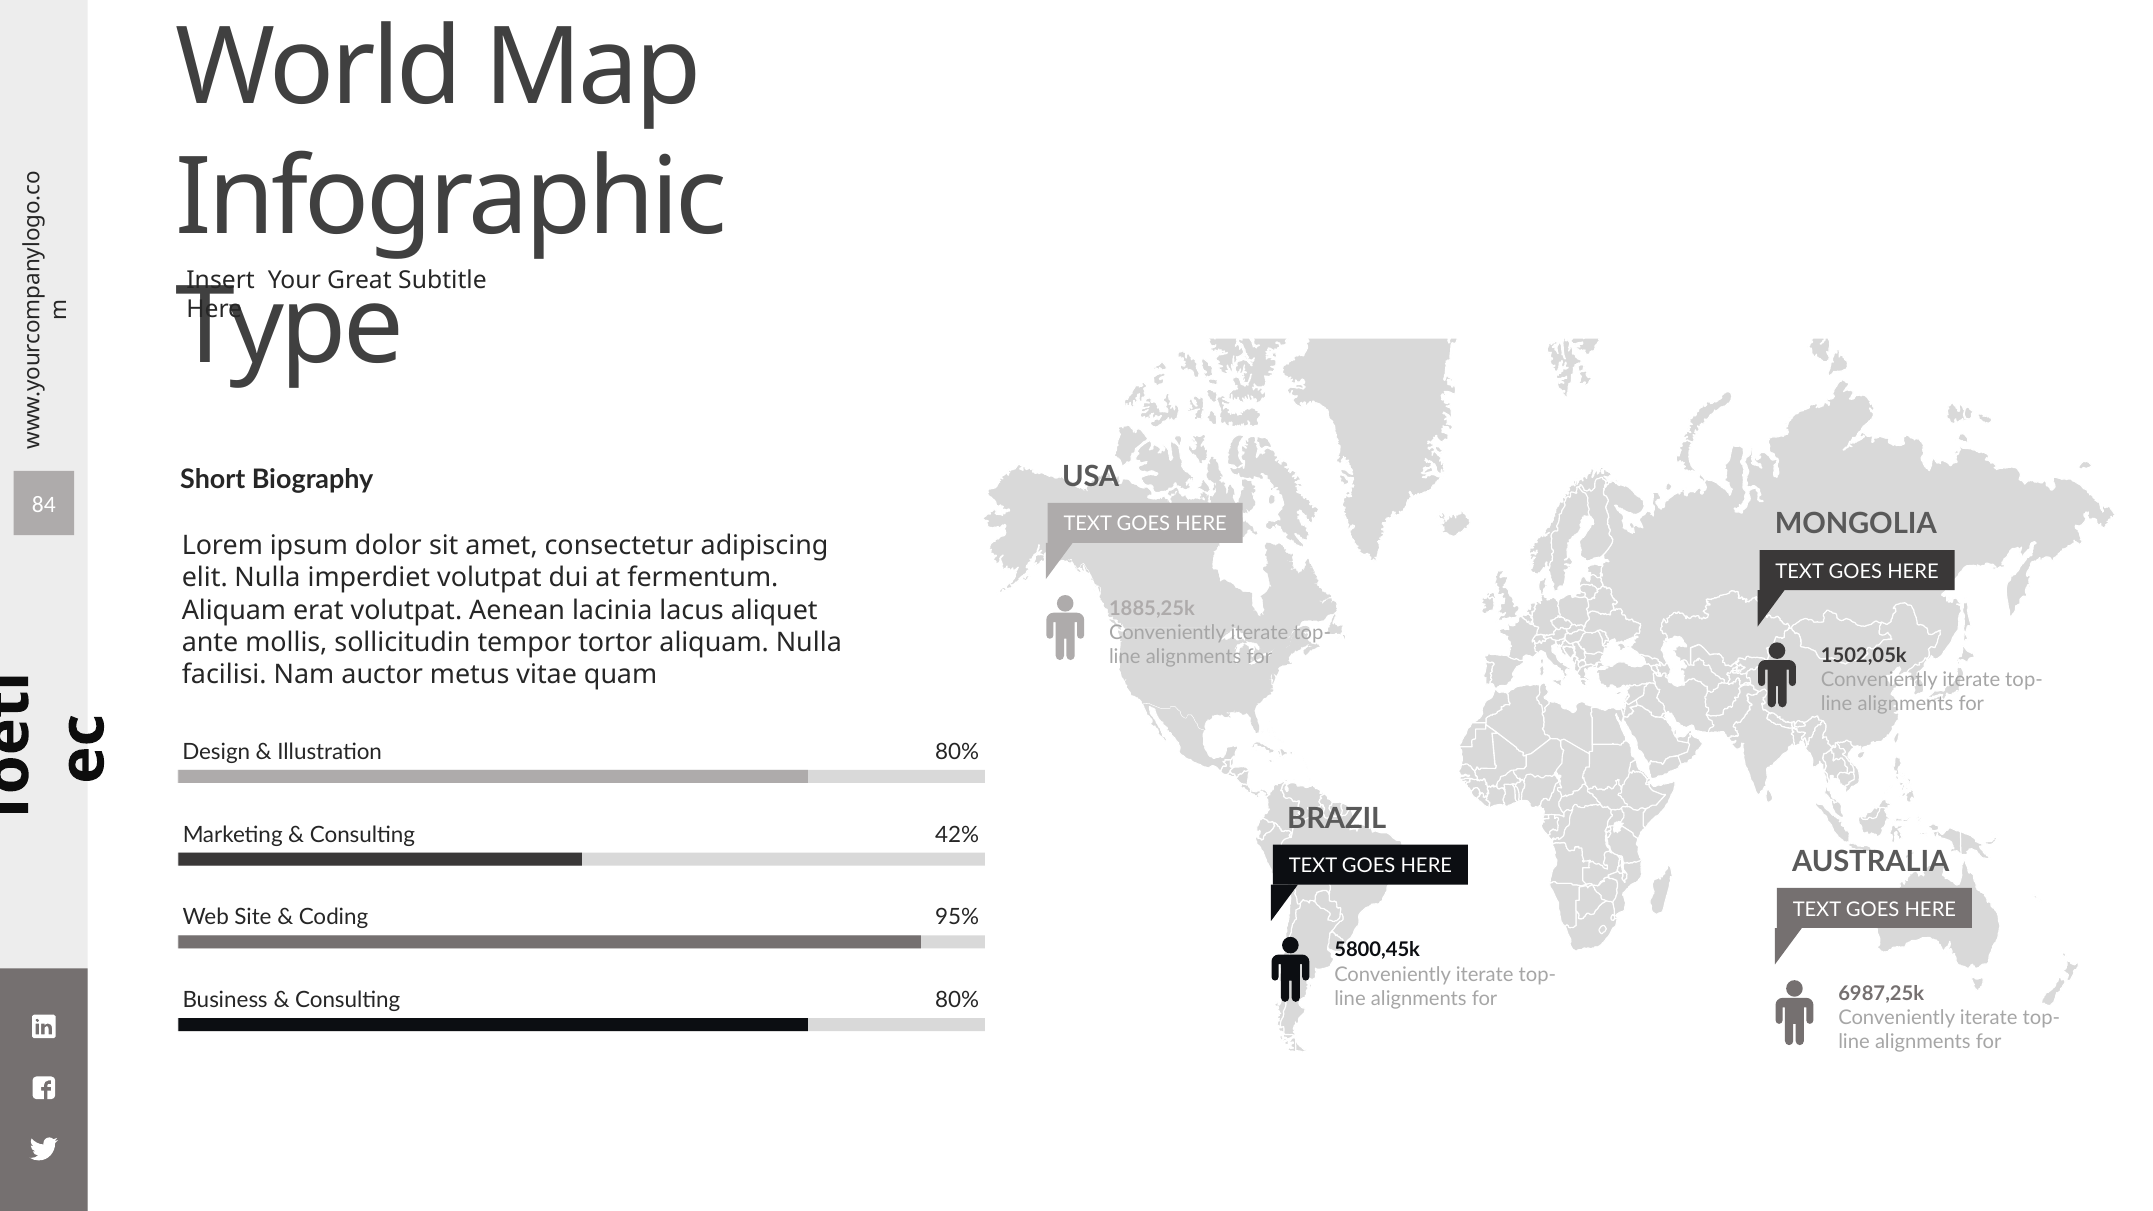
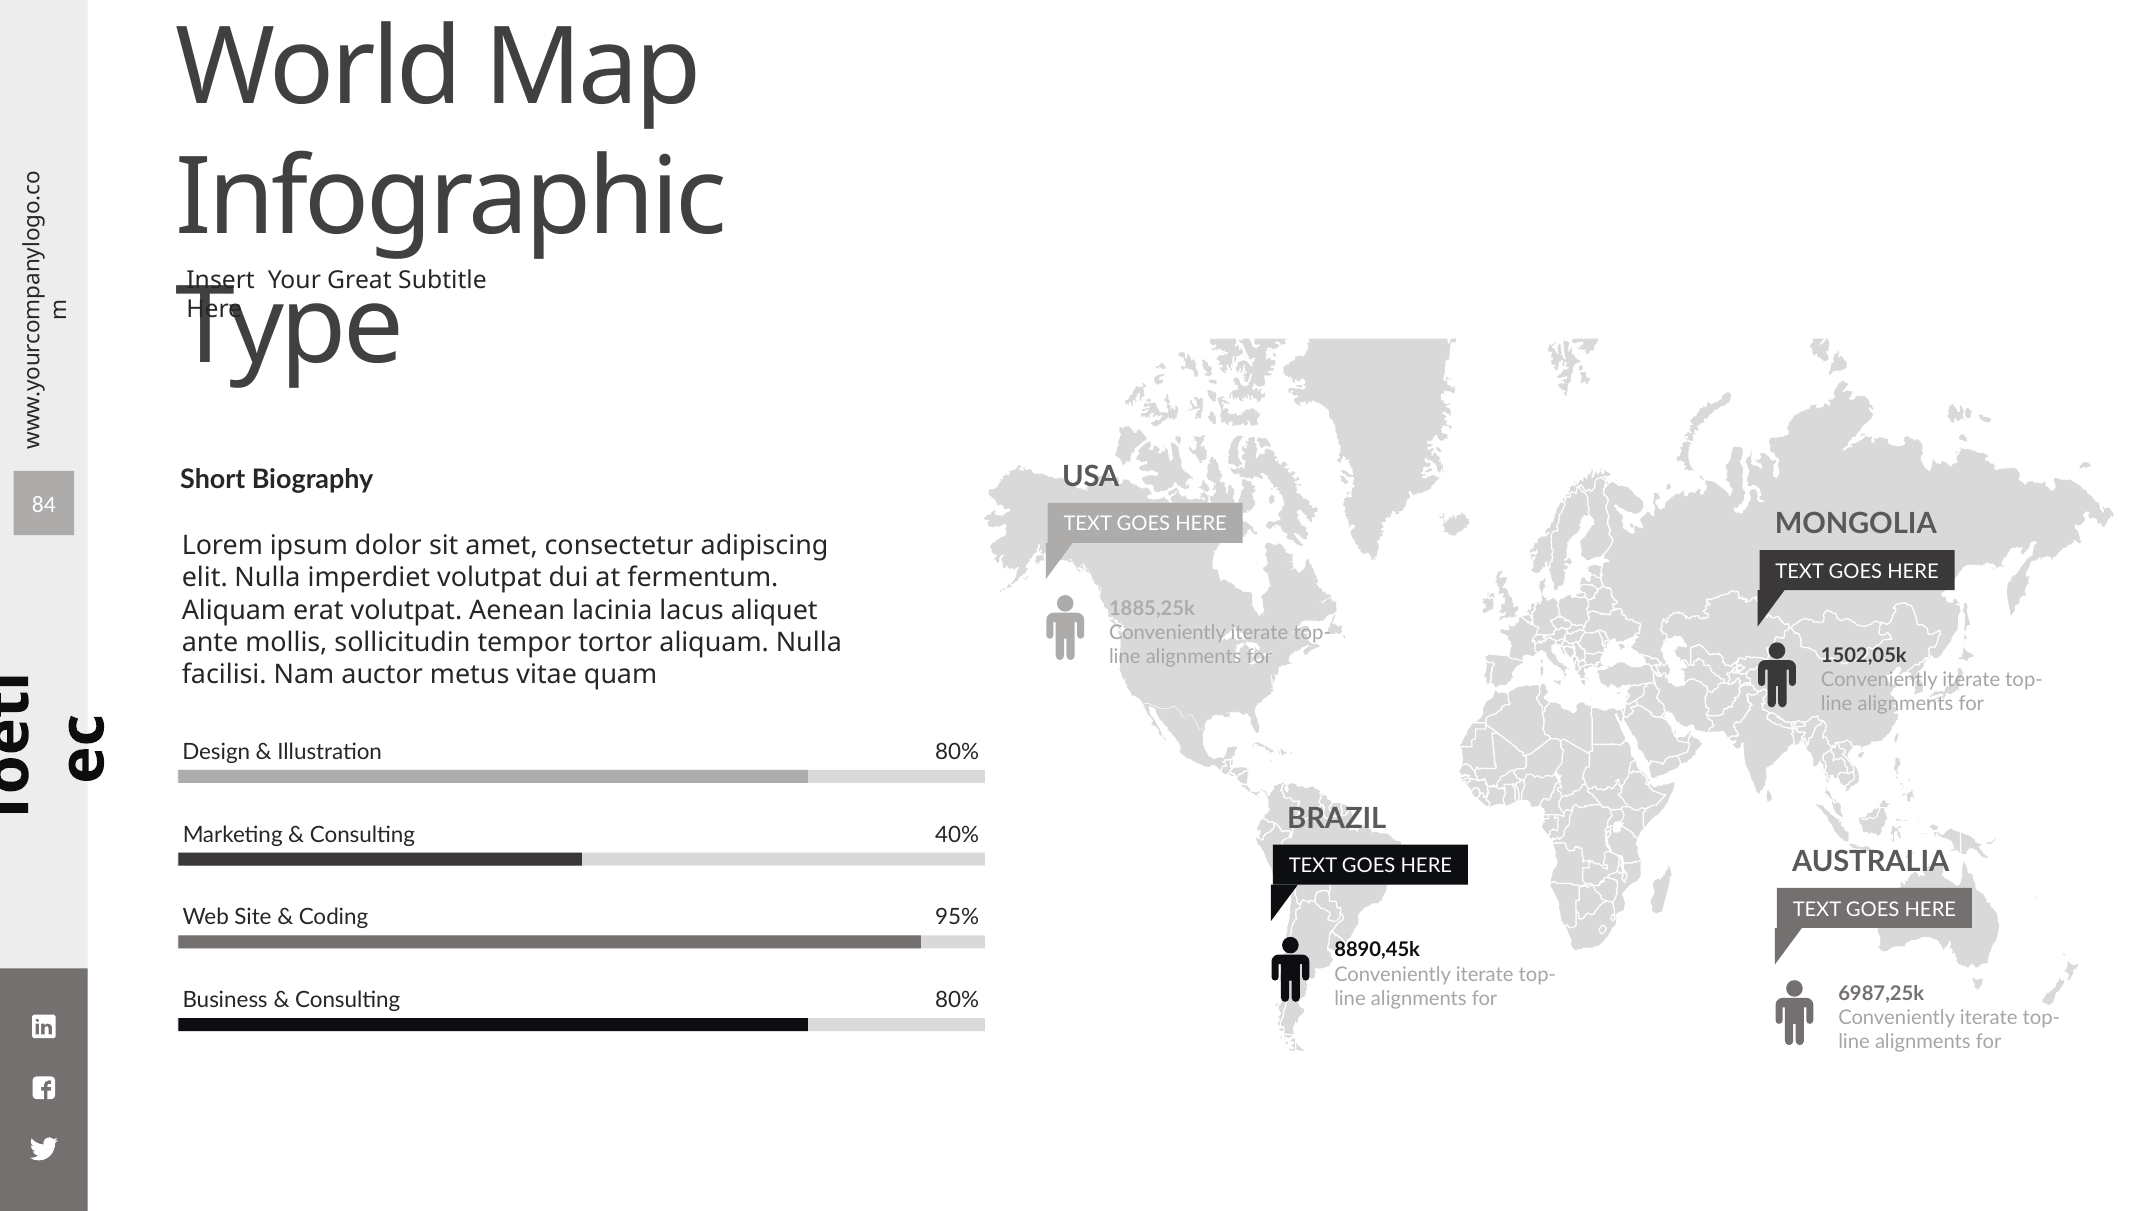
42%: 42% -> 40%
5800,45k: 5800,45k -> 8890,45k
